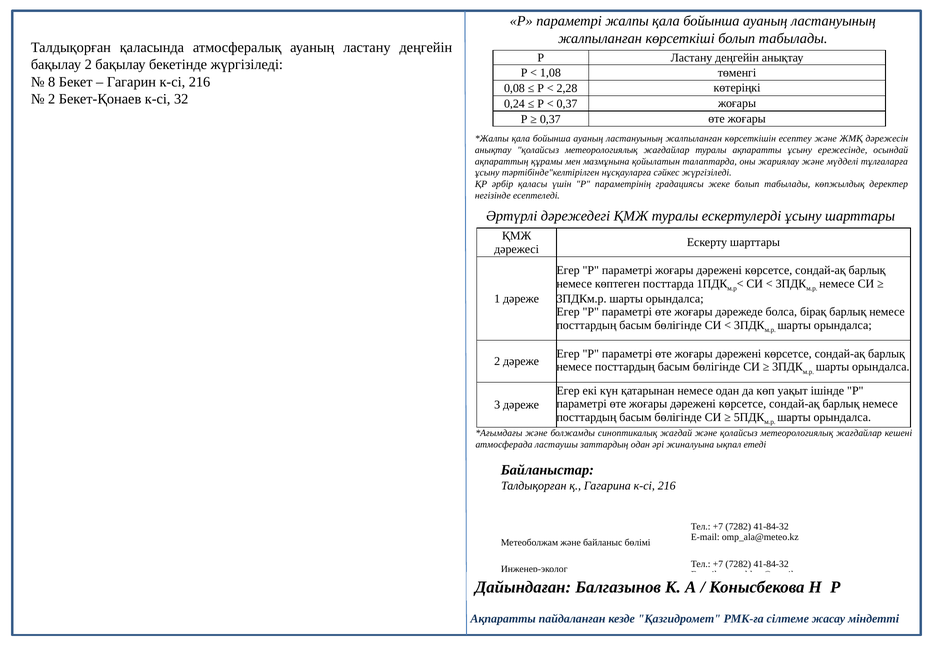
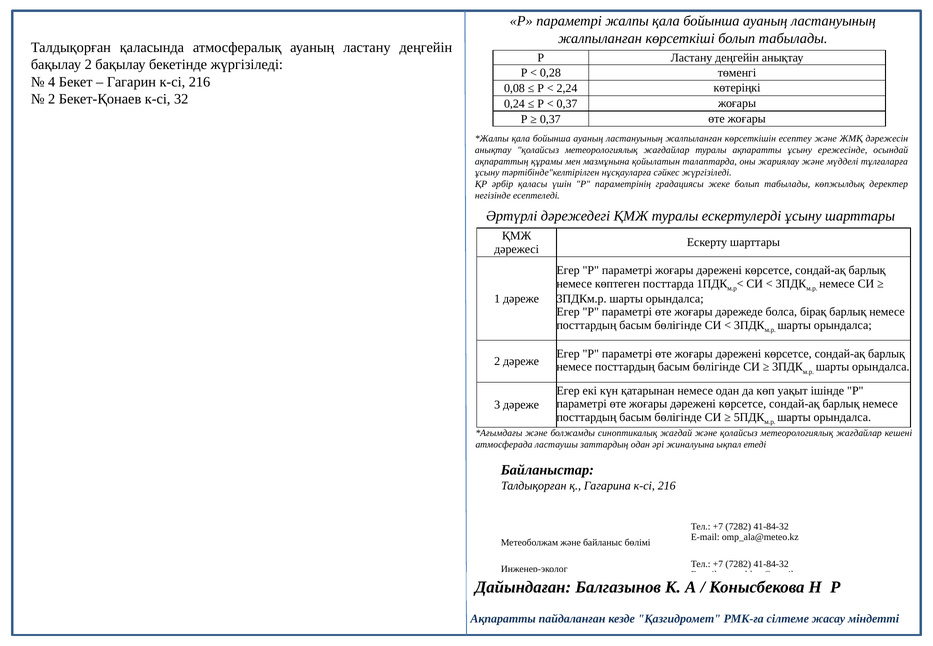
1,08: 1,08 -> 0,28
8: 8 -> 4
2,28: 2,28 -> 2,24
